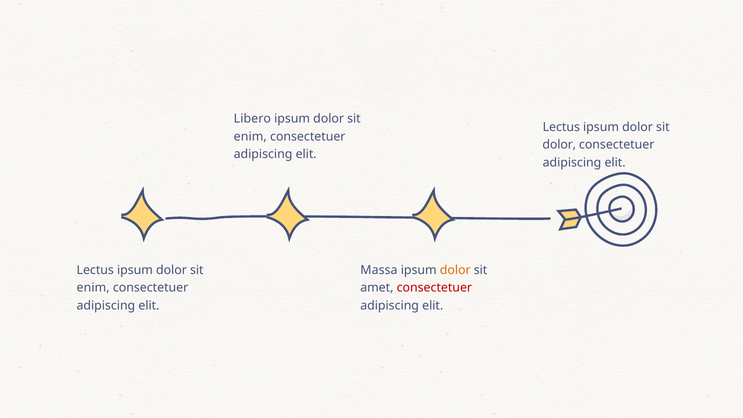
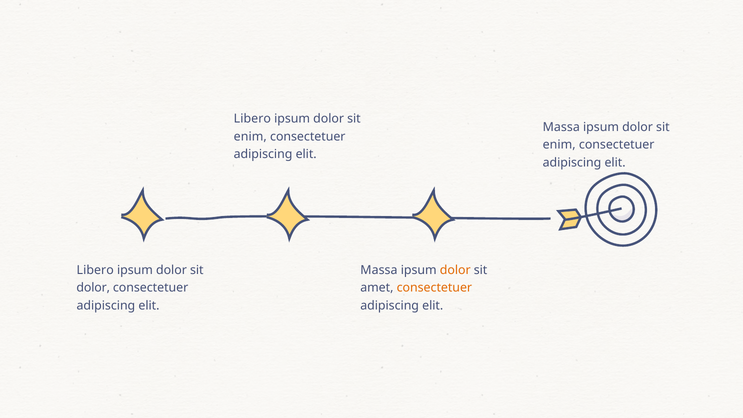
Lectus at (561, 127): Lectus -> Massa
dolor at (559, 145): dolor -> enim
Lectus at (95, 270): Lectus -> Libero
enim at (93, 288): enim -> dolor
consectetuer at (434, 288) colour: red -> orange
